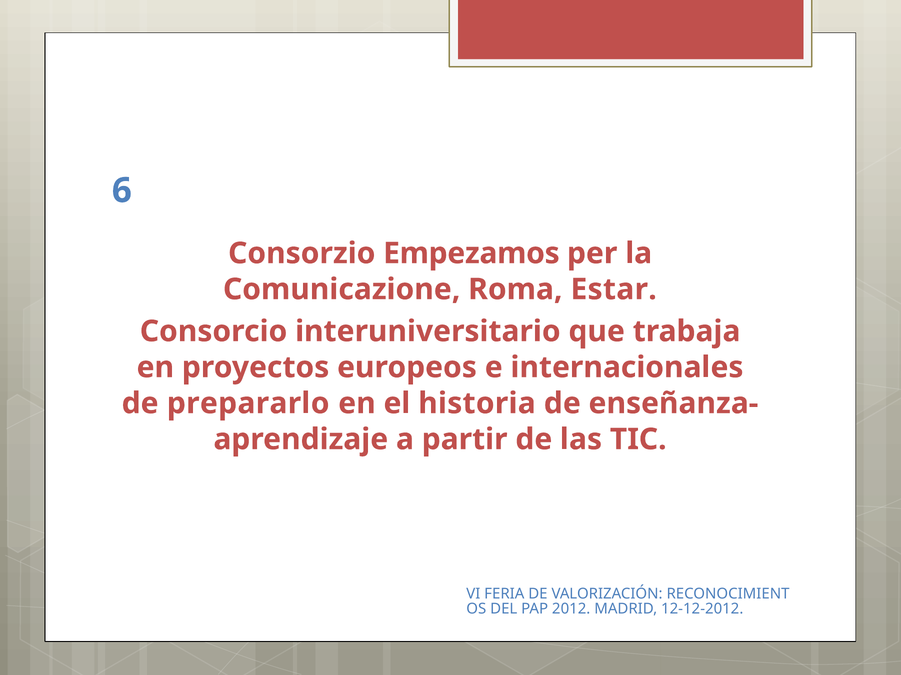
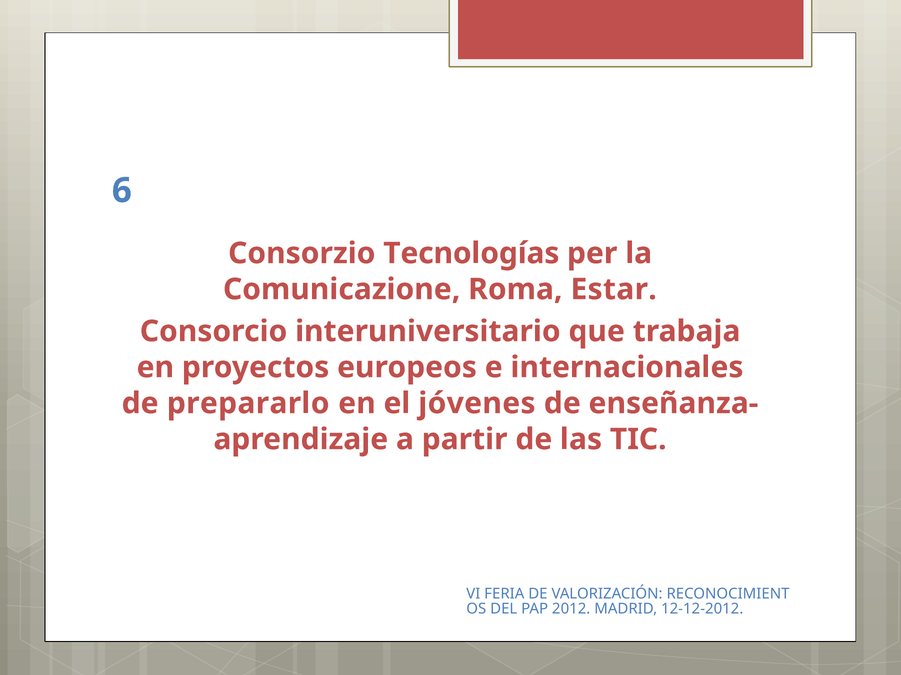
Empezamos: Empezamos -> Tecnologías
historia: historia -> jóvenes
